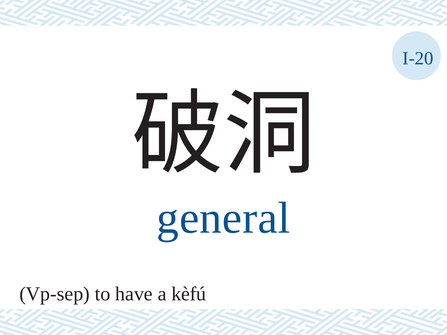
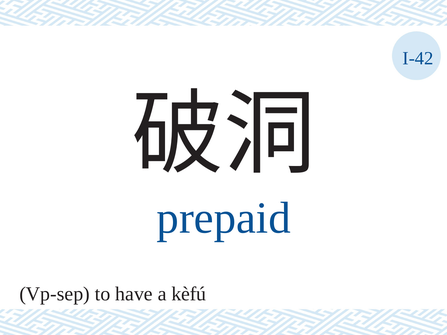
I-20: I-20 -> I-42
general: general -> prepaid
